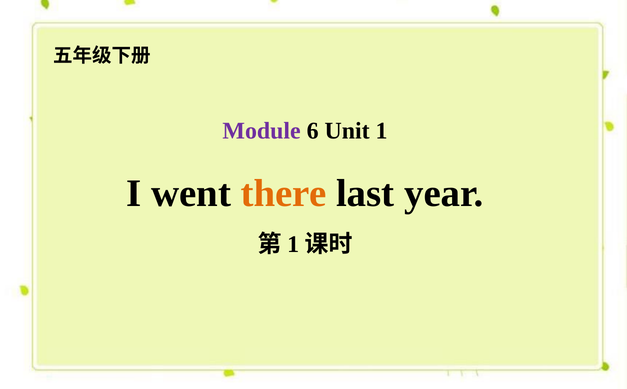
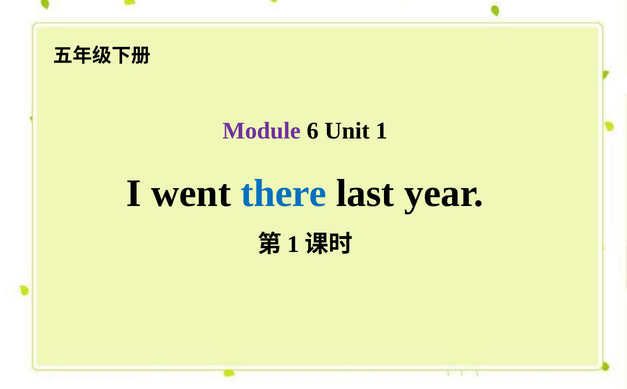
there colour: orange -> blue
